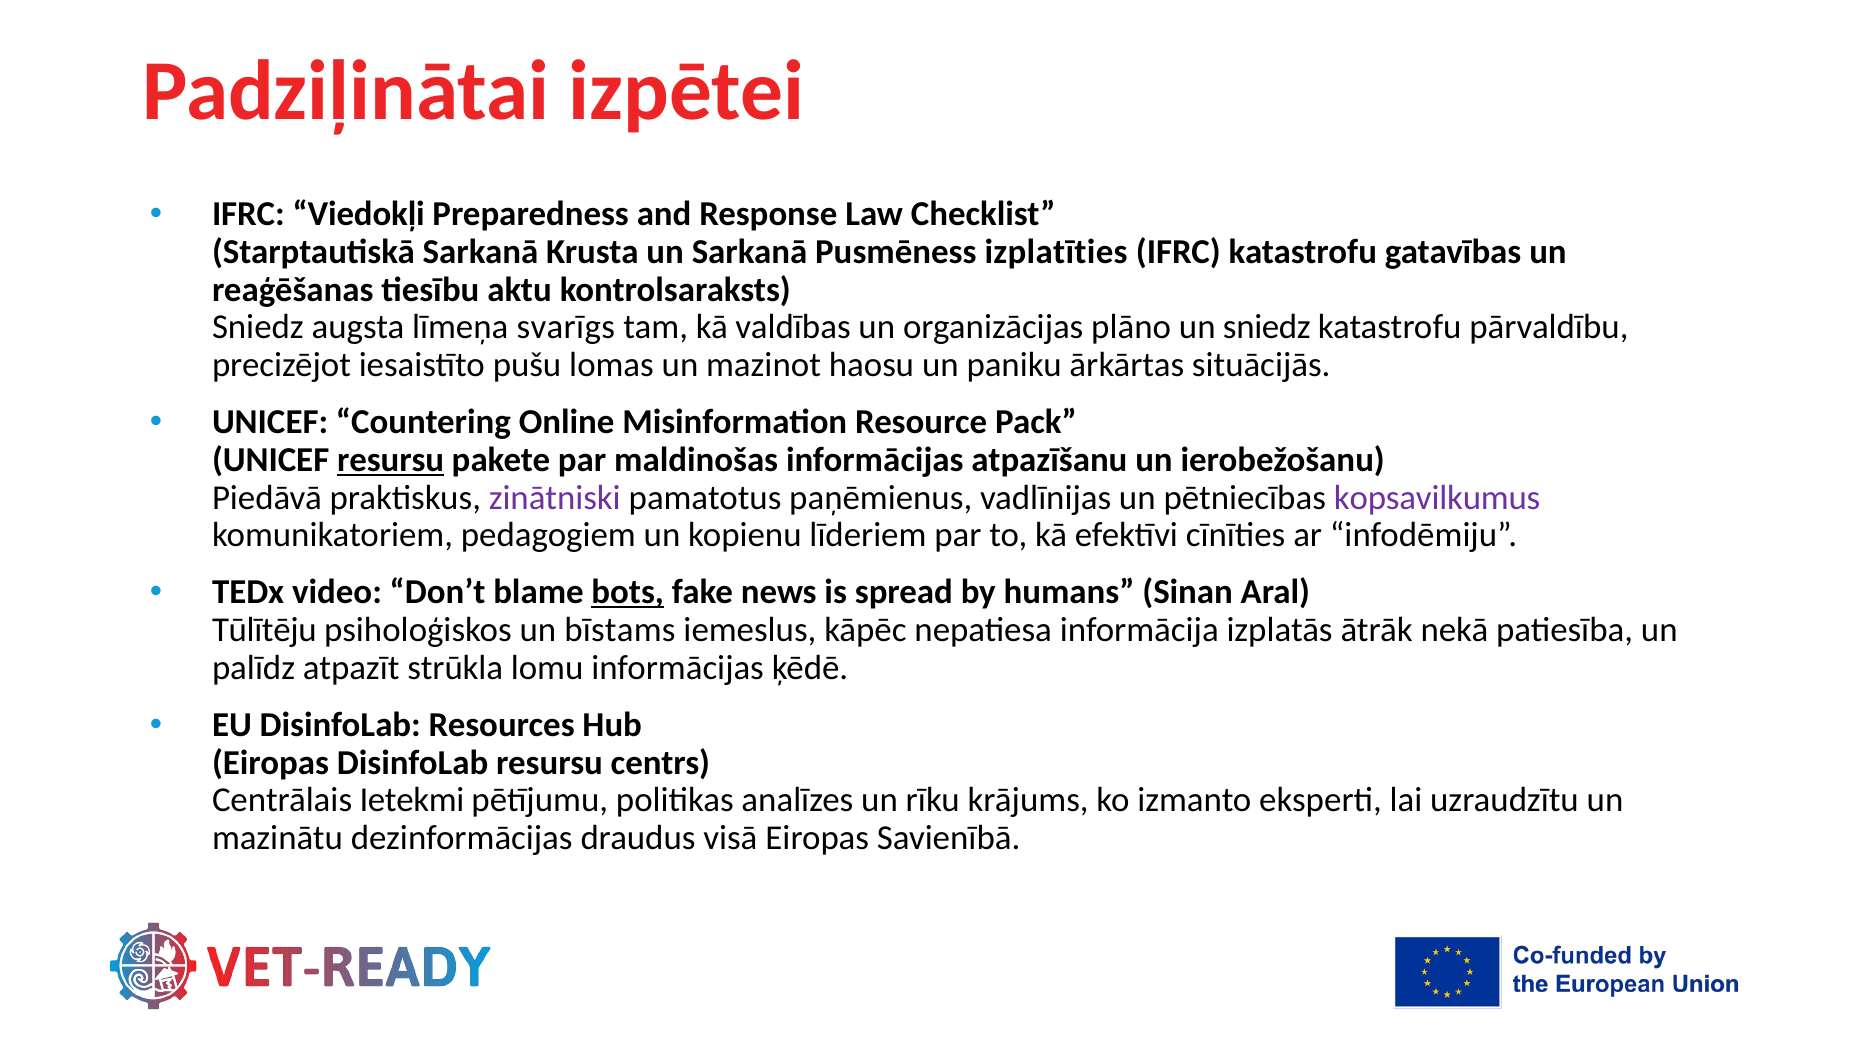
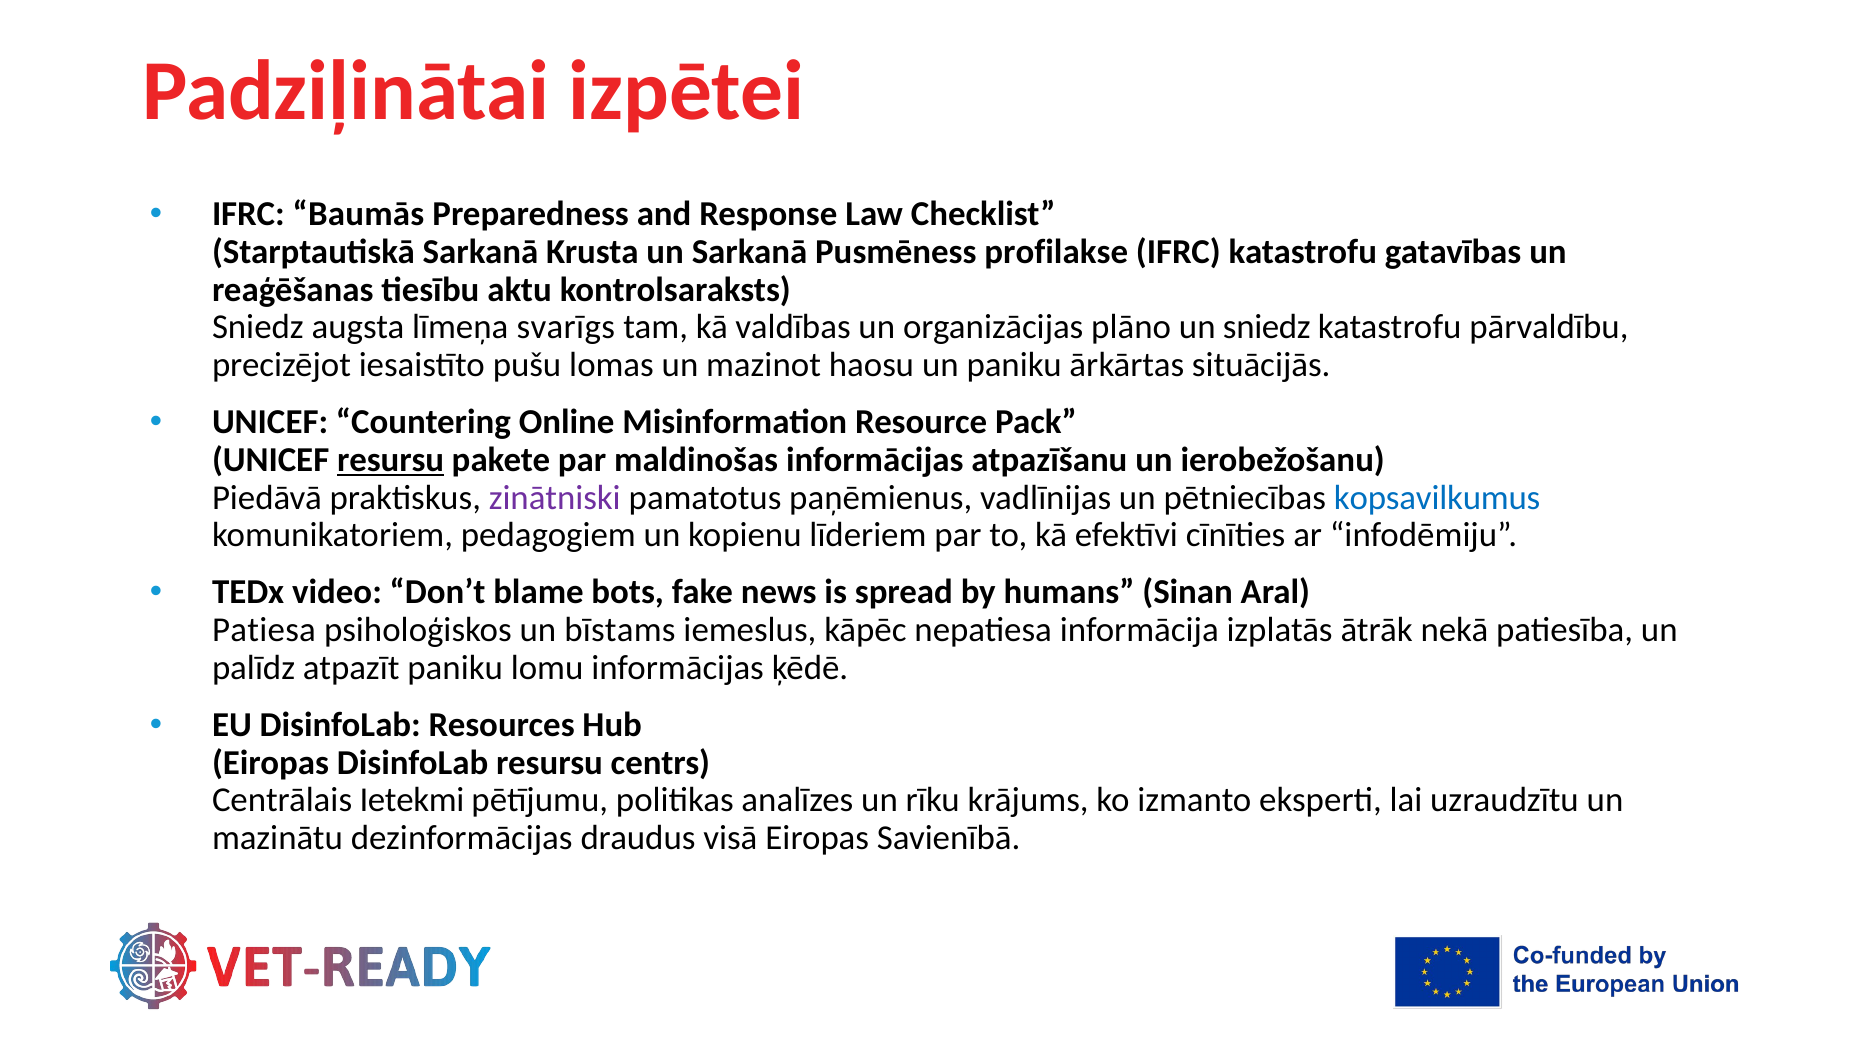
Viedokļi: Viedokļi -> Baumās
izplatīties: izplatīties -> profilakse
kopsavilkumus colour: purple -> blue
bots underline: present -> none
Tūlītēju: Tūlītēju -> Patiesa
atpazīt strūkla: strūkla -> paniku
